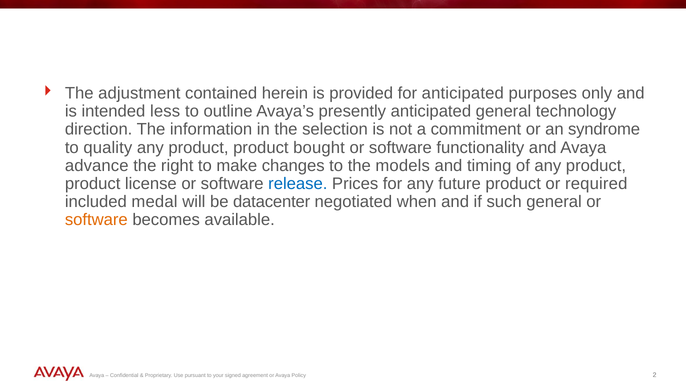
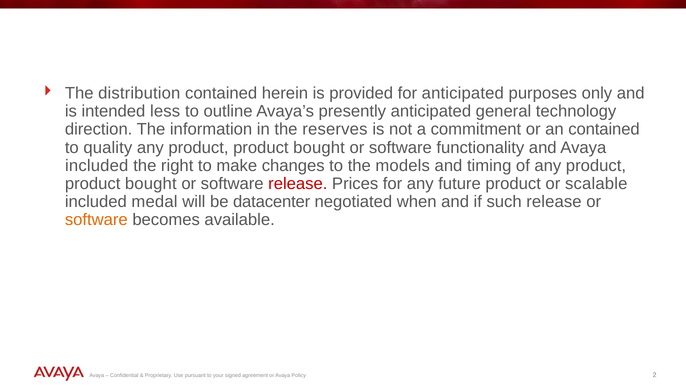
adjustment: adjustment -> distribution
selection: selection -> reserves
an syndrome: syndrome -> contained
advance at (97, 165): advance -> included
license at (151, 183): license -> bought
release at (298, 183) colour: blue -> red
required: required -> scalable
such general: general -> release
